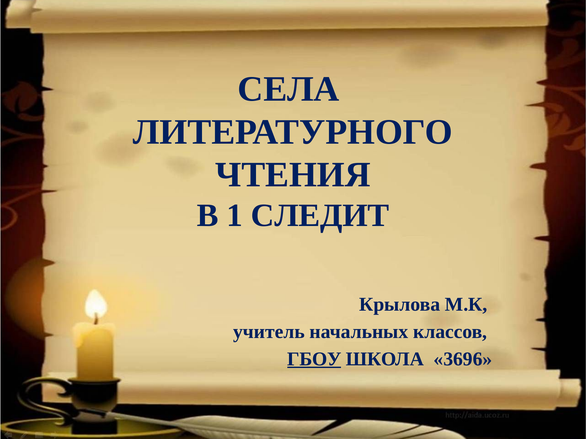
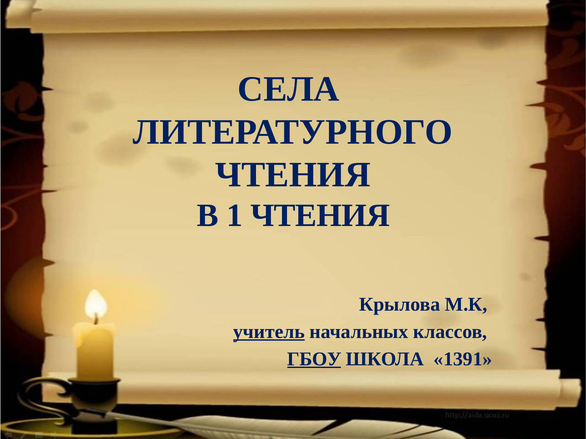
1 СЛЕДИТ: СЛЕДИТ -> ЧТЕНИЯ
учитель underline: none -> present
3696: 3696 -> 1391
